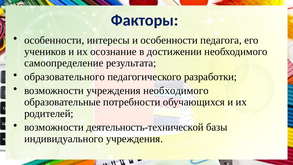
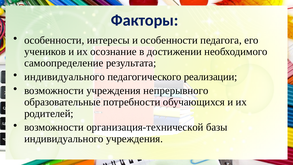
образовательного at (65, 77): образовательного -> индивидуального
разработки: разработки -> реализации
учреждения необходимого: необходимого -> непрерывного
деятельность-технической: деятельность-технической -> организация-технической
